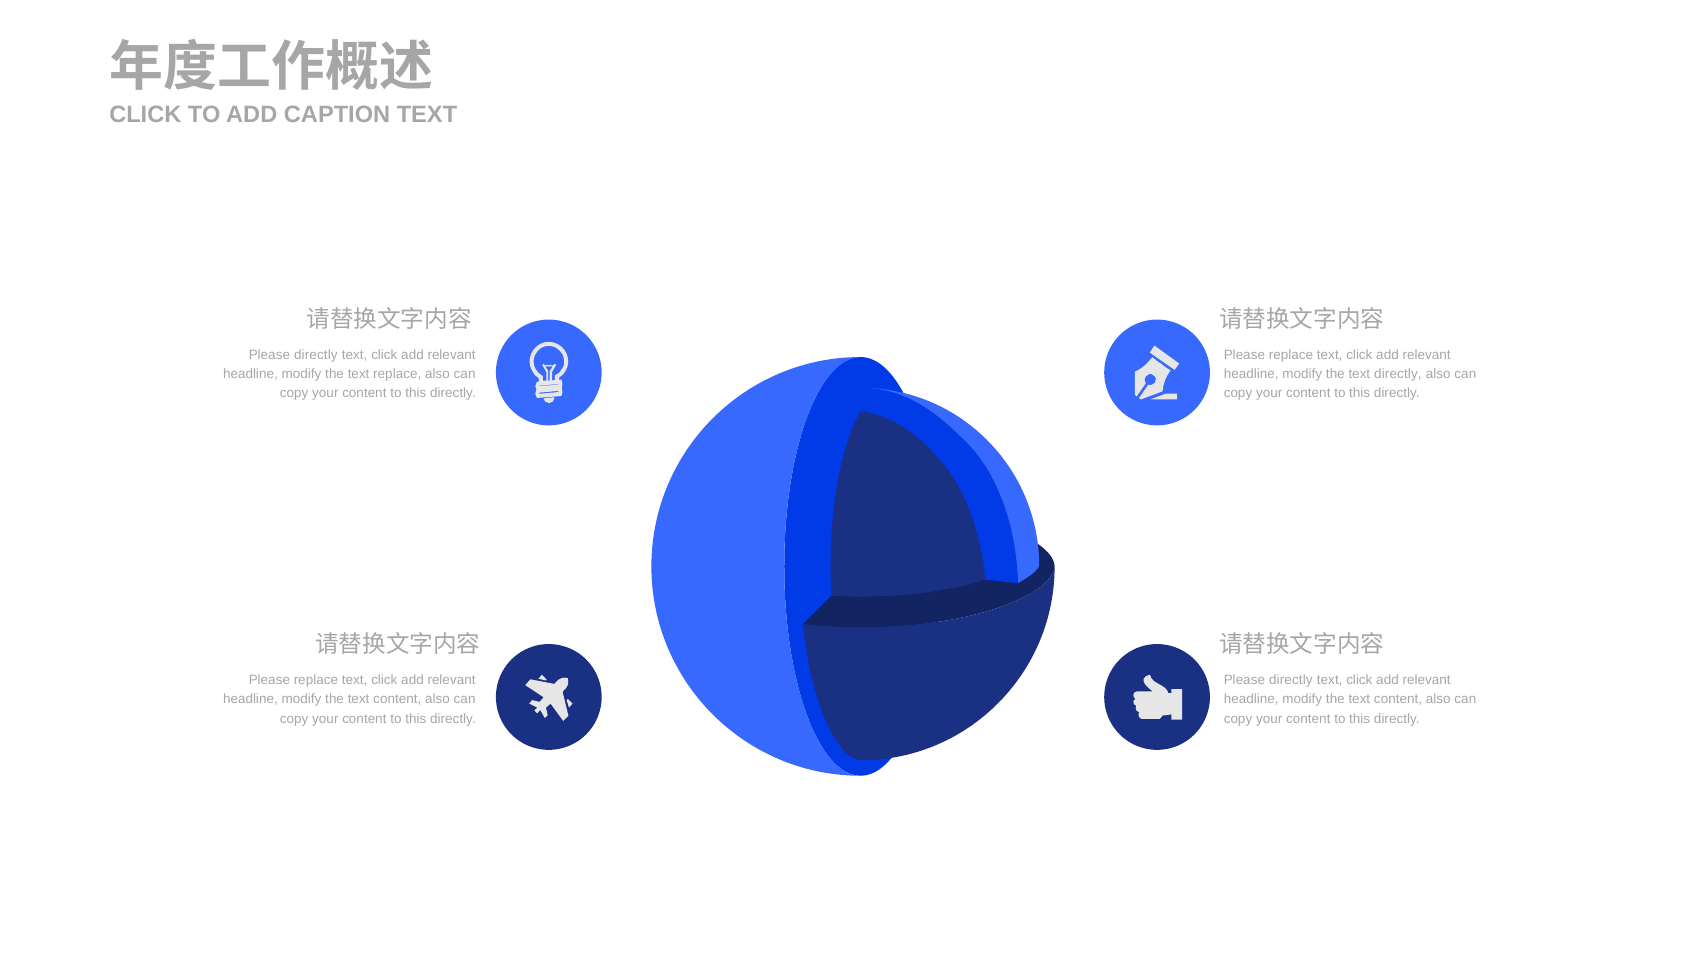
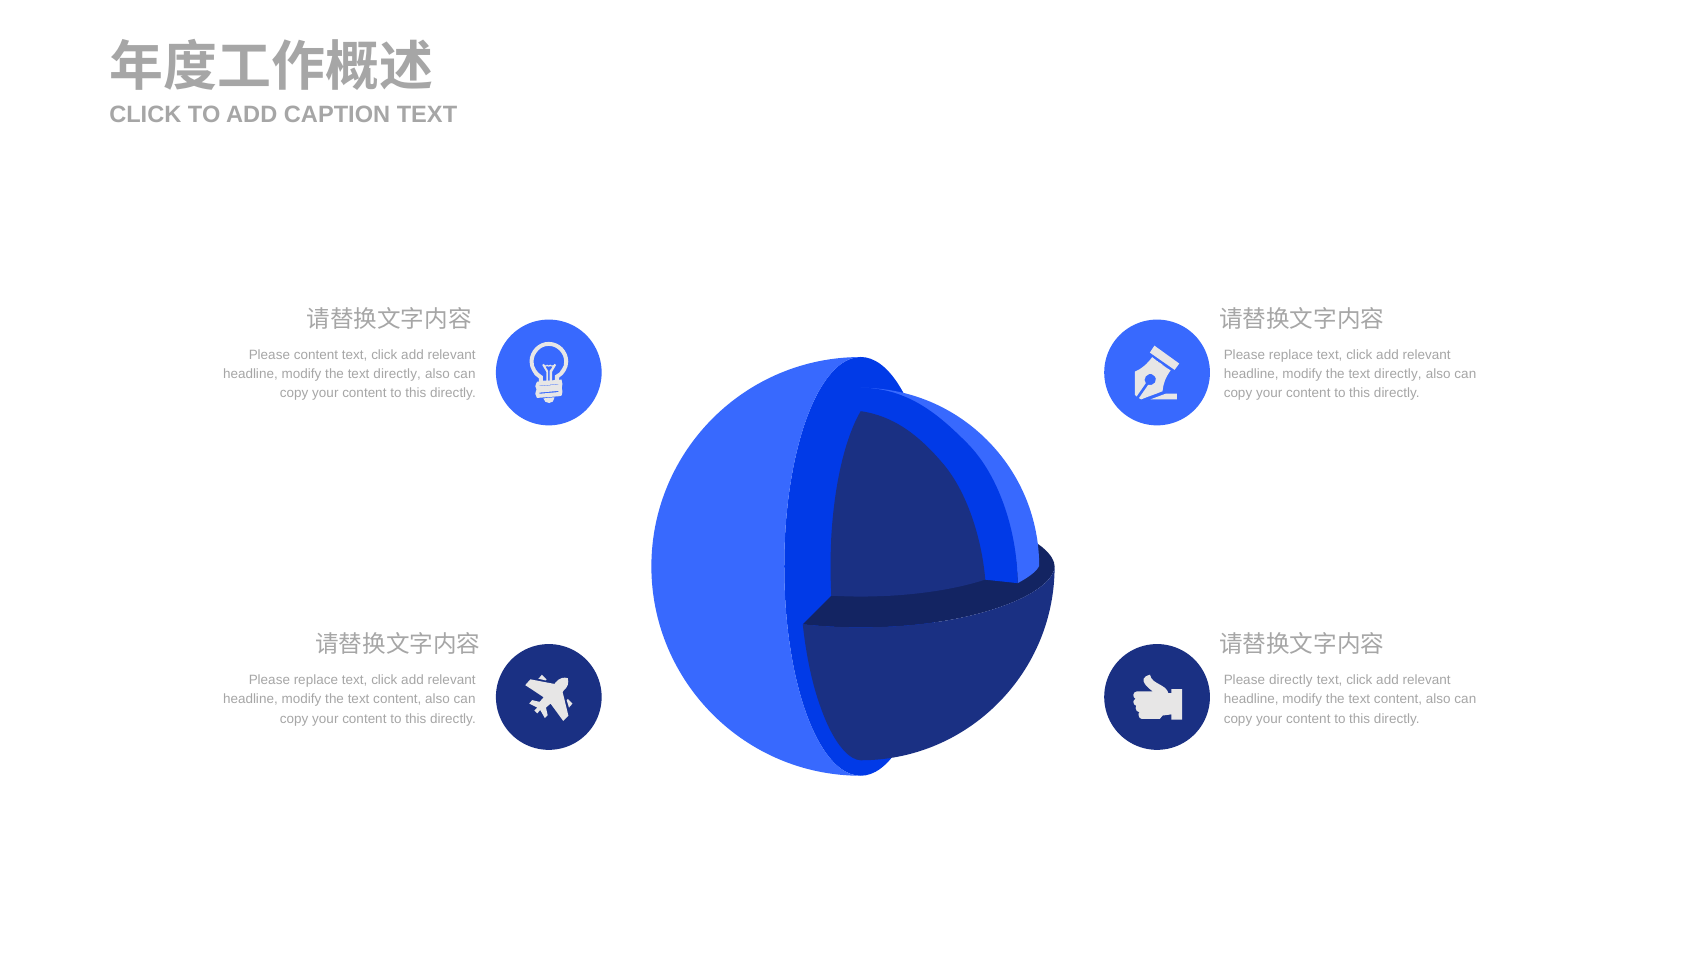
directly at (316, 355): directly -> content
replace at (397, 374): replace -> directly
